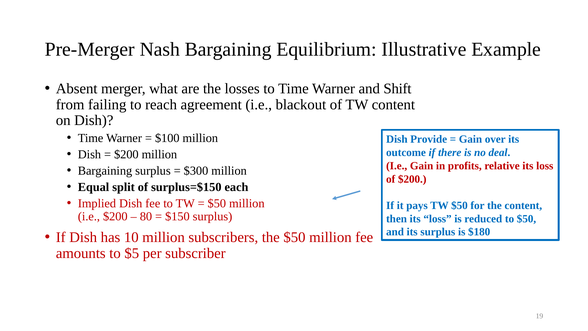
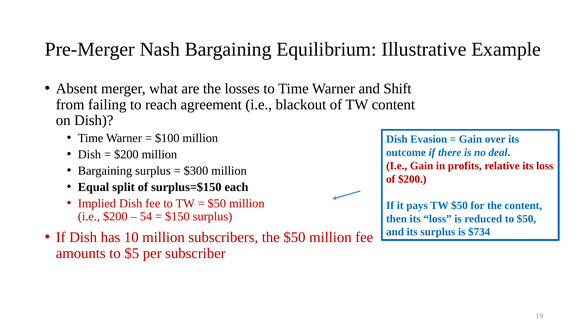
Provide: Provide -> Evasion
80: 80 -> 54
$180: $180 -> $734
